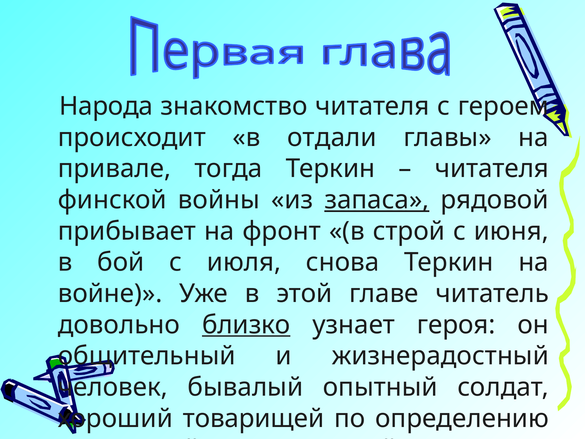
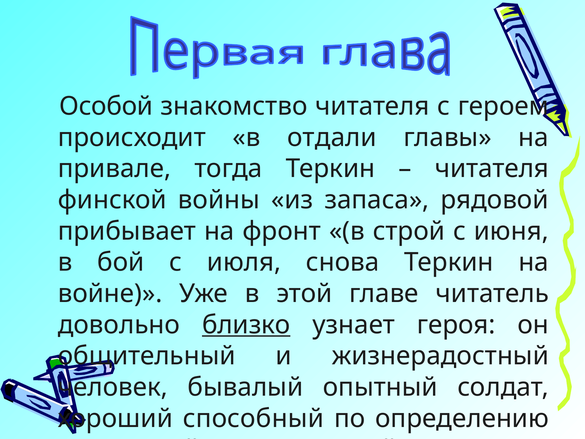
Народа: Народа -> Особой
запаса underline: present -> none
хороший товарищей: товарищей -> способный
